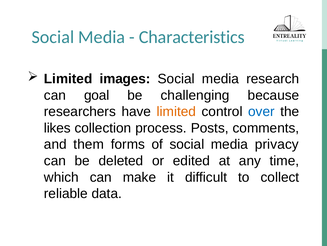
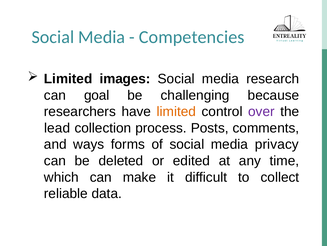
Characteristics: Characteristics -> Competencies
over colour: blue -> purple
likes: likes -> lead
them: them -> ways
